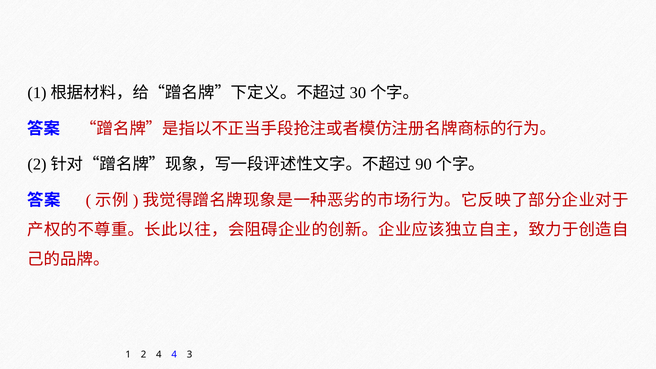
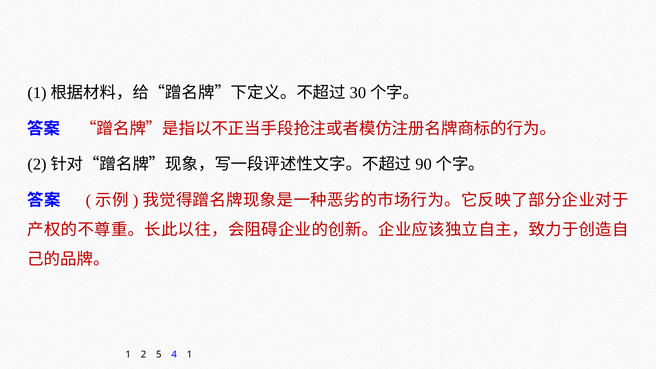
2 4: 4 -> 5
4 3: 3 -> 1
